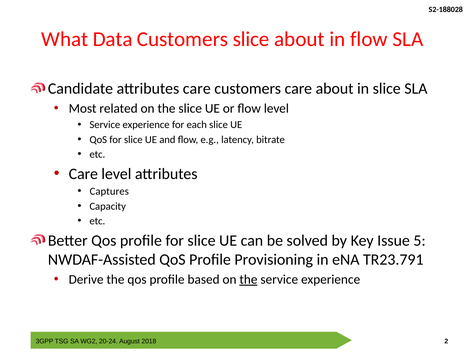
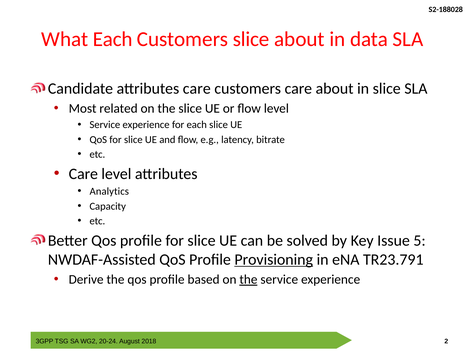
What Data: Data -> Each
in flow: flow -> data
Captures: Captures -> Analytics
Provisioning underline: none -> present
